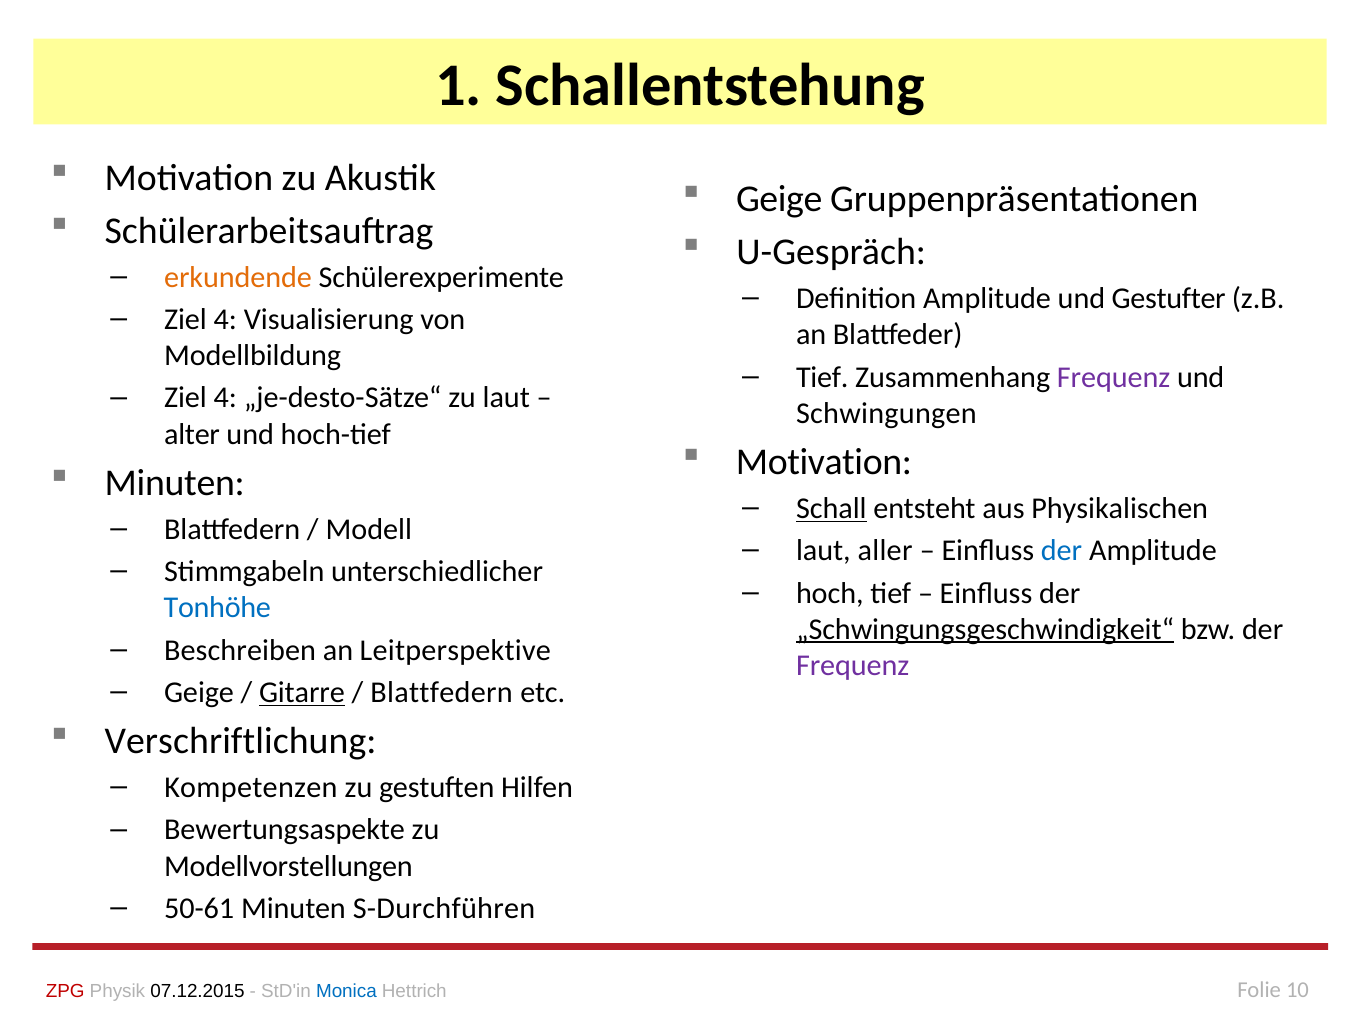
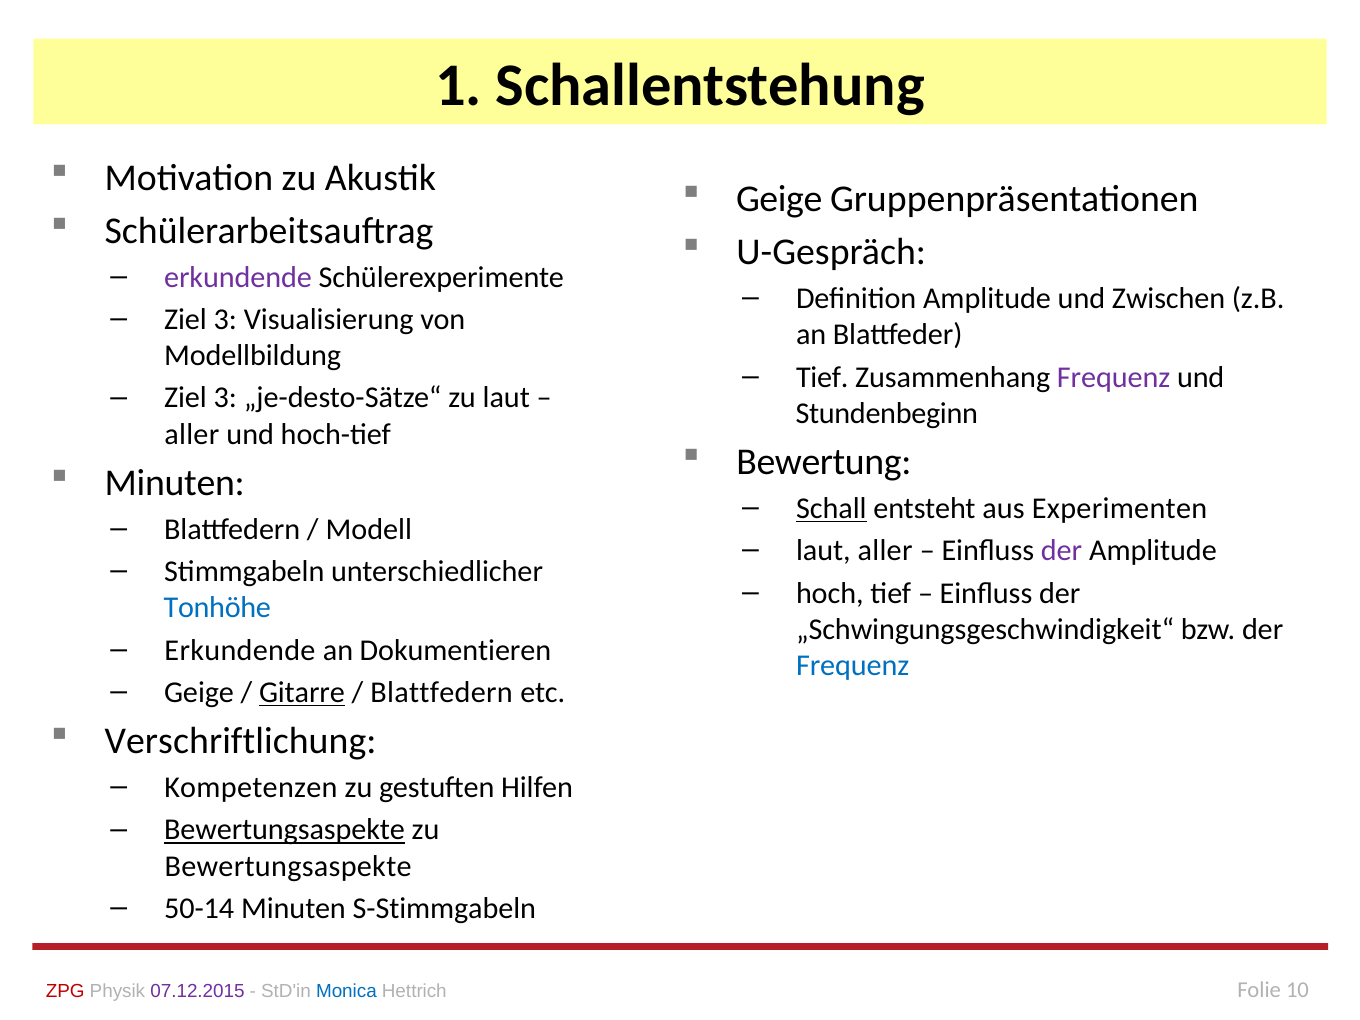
erkundende at (238, 277) colour: orange -> purple
Gestufter: Gestufter -> Zwischen
4 at (225, 319): 4 -> 3
4 at (225, 398): 4 -> 3
Schwingungen: Schwingungen -> Stundenbeginn
alter at (192, 434): alter -> aller
Motivation at (824, 462): Motivation -> Bewertung
Physikalischen: Physikalischen -> Experimenten
der at (1062, 551) colour: blue -> purple
„Schwingungsgeschwindigkeit“ underline: present -> none
Beschreiben at (240, 650): Beschreiben -> Erkundende
Leitperspektive: Leitperspektive -> Dokumentieren
Frequenz at (853, 666) colour: purple -> blue
Bewertungsaspekte at (285, 830) underline: none -> present
Modellvorstellungen at (288, 866): Modellvorstellungen -> Bewertungsaspekte
50-61: 50-61 -> 50-14
S-Durchführen: S-Durchführen -> S-Stimmgabeln
07.12.2015 colour: black -> purple
